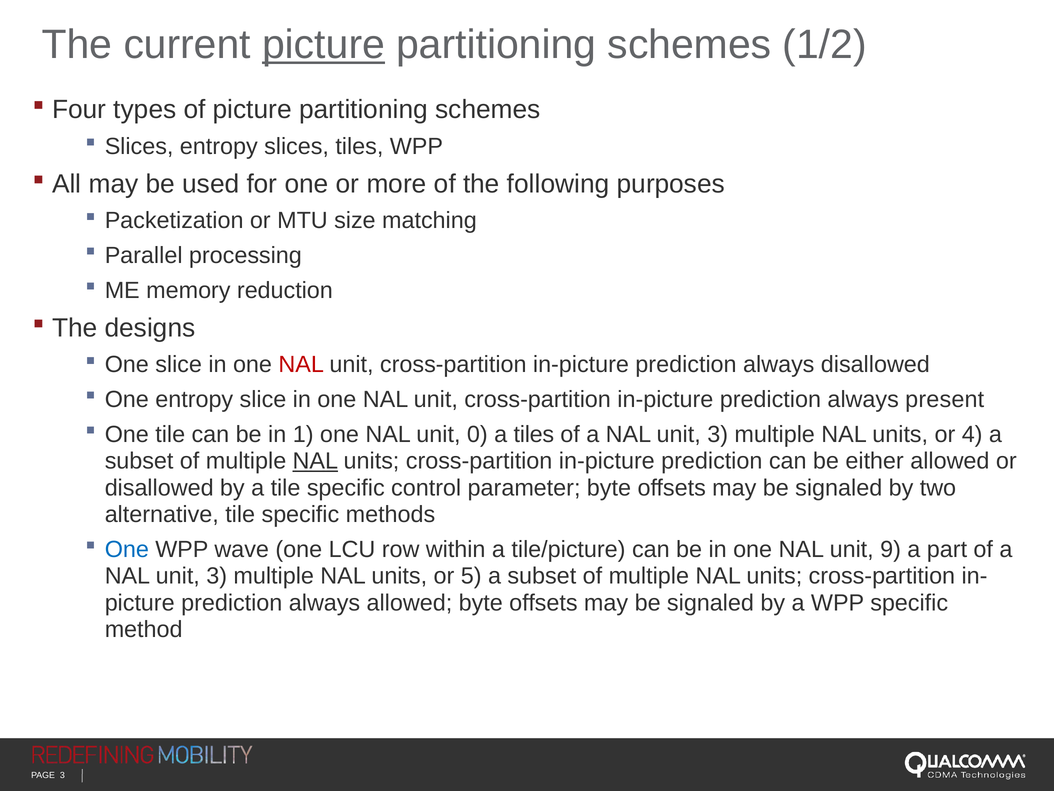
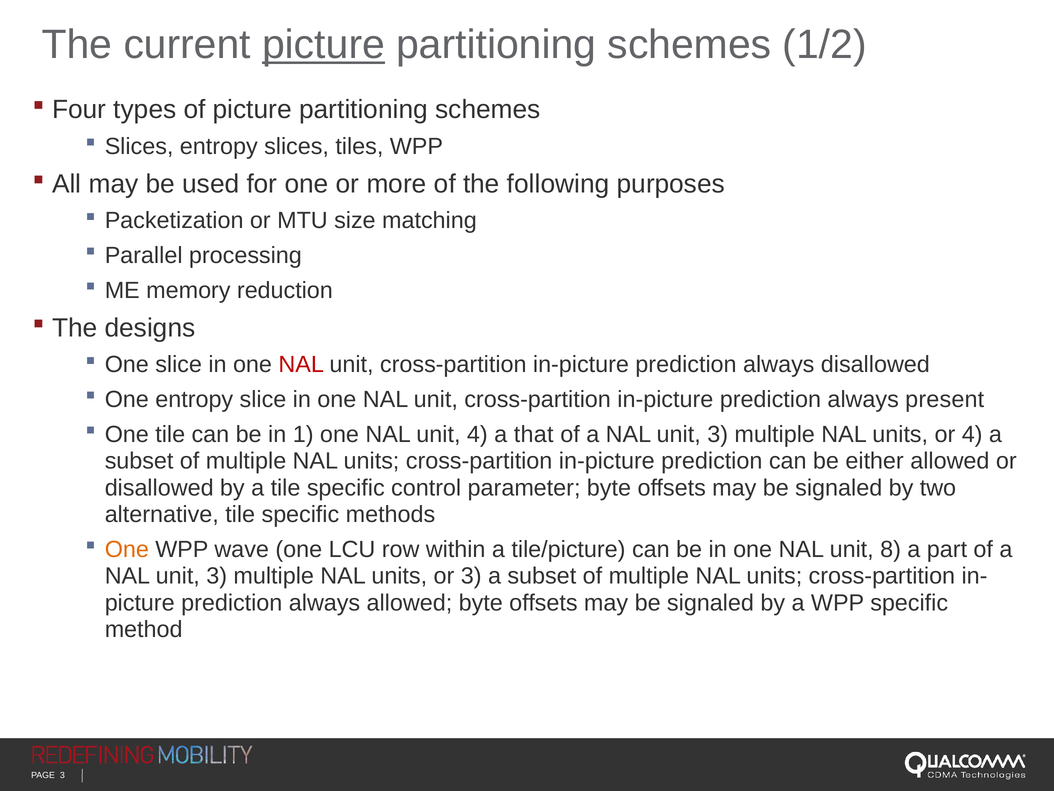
unit 0: 0 -> 4
a tiles: tiles -> that
NAL at (315, 461) underline: present -> none
One at (127, 549) colour: blue -> orange
9: 9 -> 8
or 5: 5 -> 3
